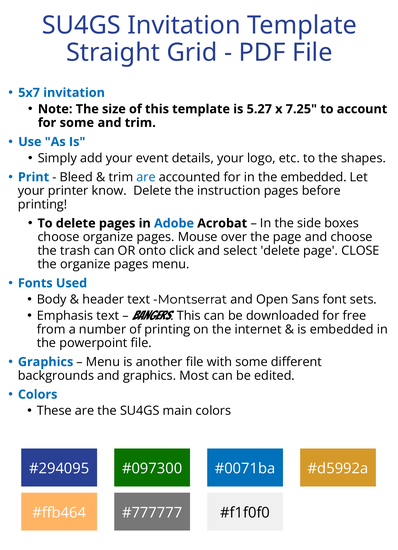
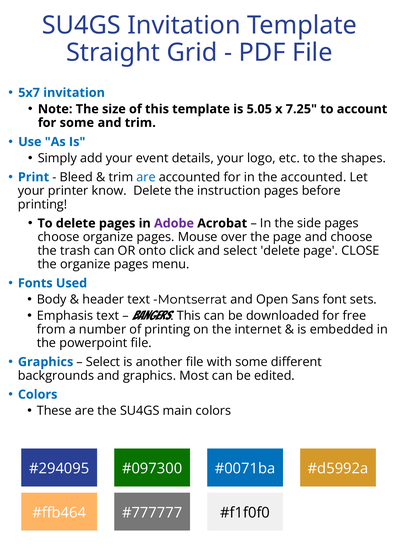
5.27: 5.27 -> 5.05
the embedded: embedded -> accounted
Adobe colour: blue -> purple
side boxes: boxes -> pages
Menu at (103, 362): Menu -> Select
